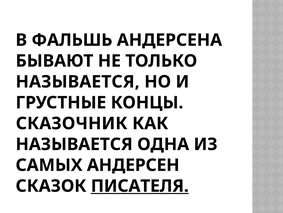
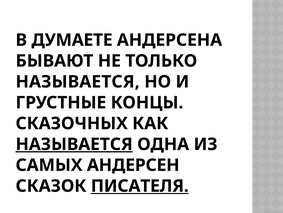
ФАЛЬШЬ: ФАЛЬШЬ -> ДУМАЕТЕ
СКАЗОЧНИК: СКАЗОЧНИК -> СКАЗОЧНЫХ
НАЗЫВАЕТСЯ at (74, 144) underline: none -> present
